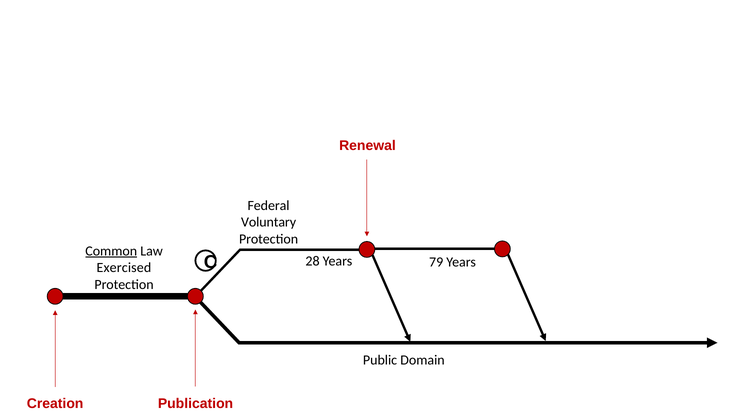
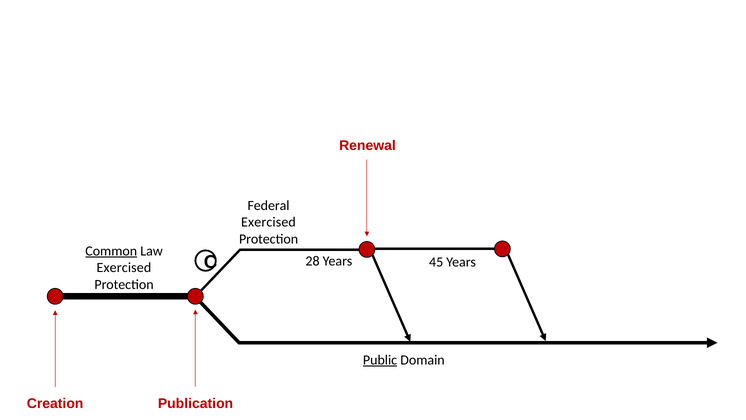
Voluntary at (269, 222): Voluntary -> Exercised
79: 79 -> 45
Public underline: none -> present
